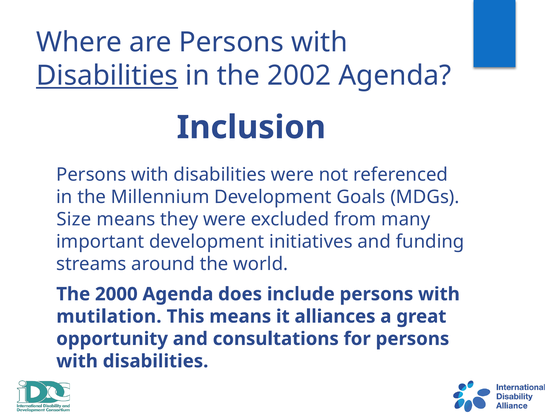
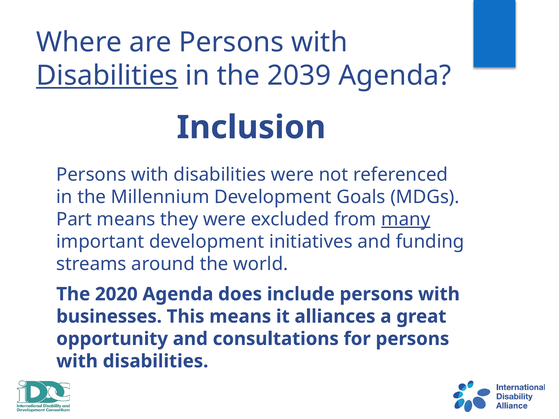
2002: 2002 -> 2039
Size: Size -> Part
many underline: none -> present
2000: 2000 -> 2020
mutilation: mutilation -> businesses
